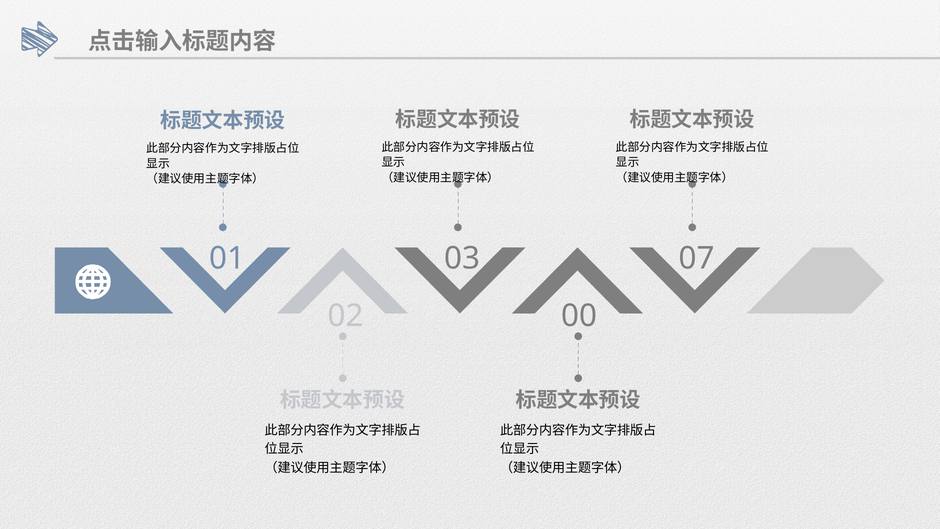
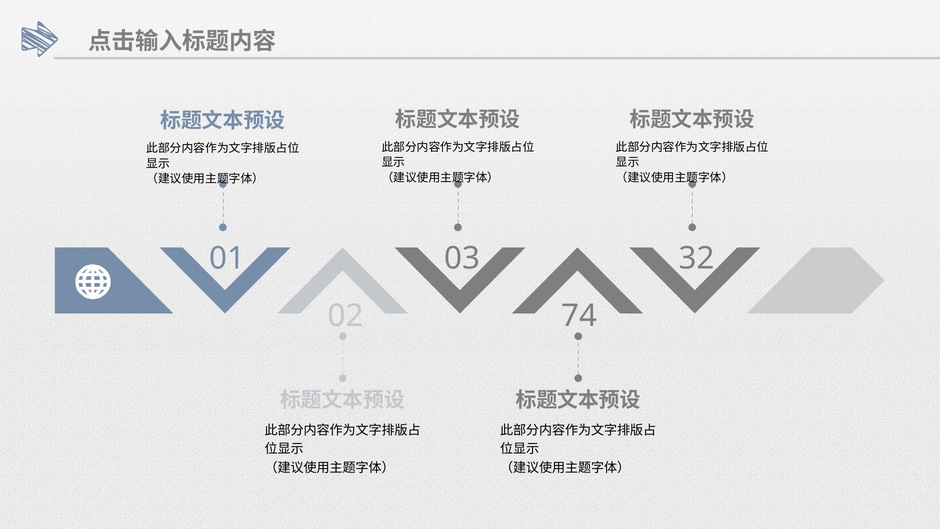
07: 07 -> 32
00: 00 -> 74
